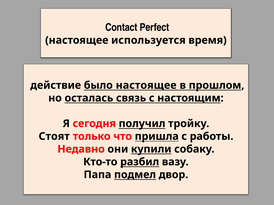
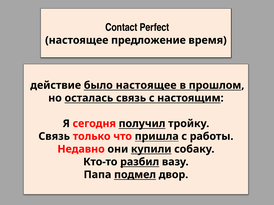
используется: используется -> предложение
Стоят at (54, 137): Стоят -> Связь
